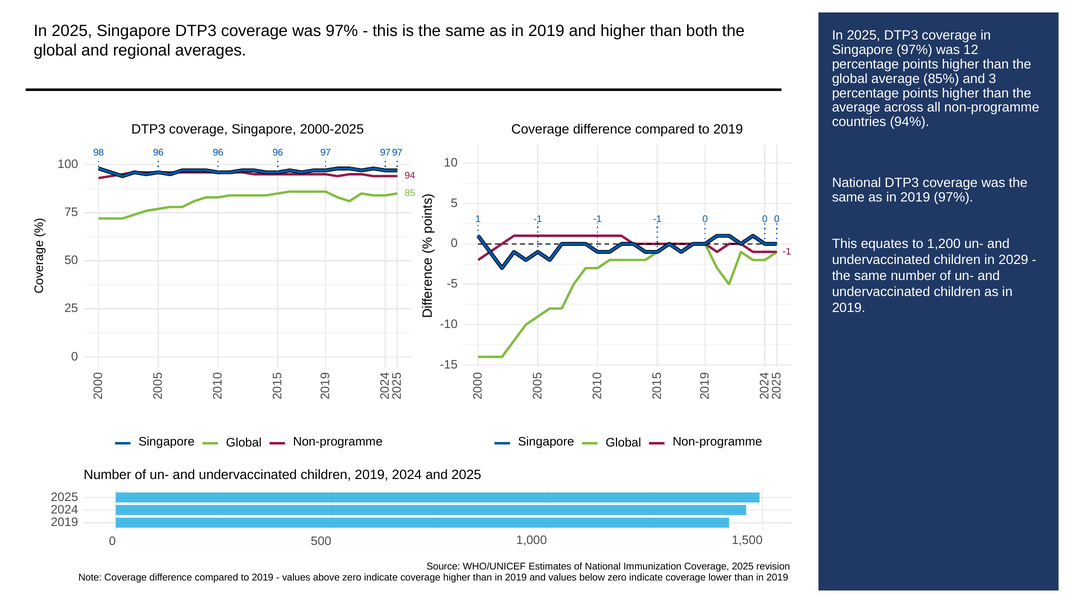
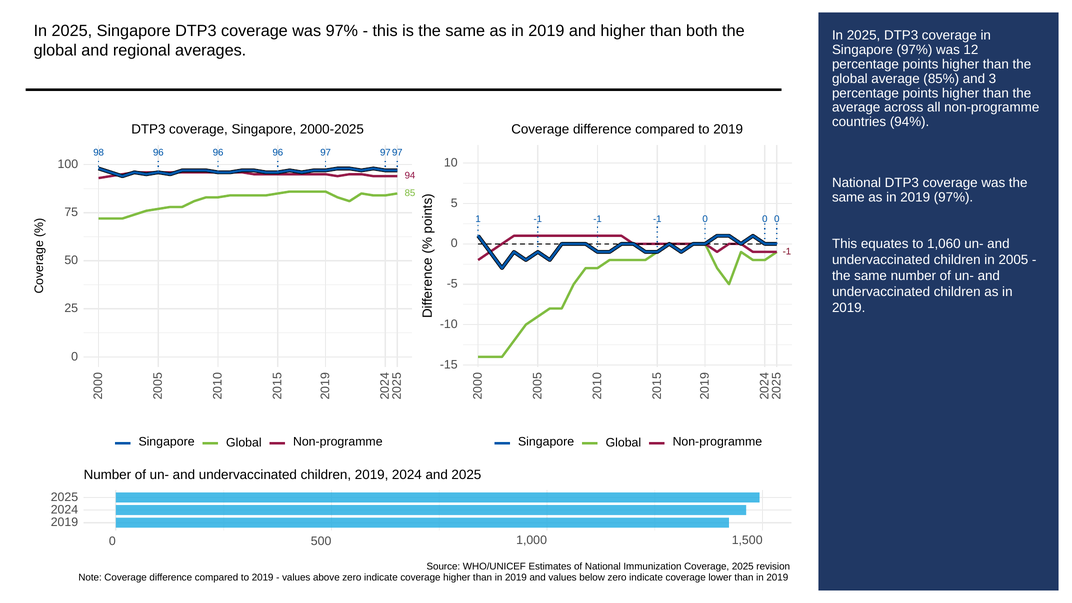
1,200: 1,200 -> 1,060
2029: 2029 -> 2005
